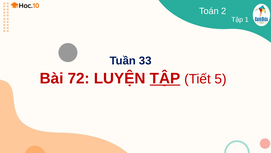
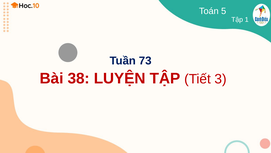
2: 2 -> 5
33: 33 -> 73
72: 72 -> 38
TẬP at (165, 78) underline: present -> none
5: 5 -> 3
